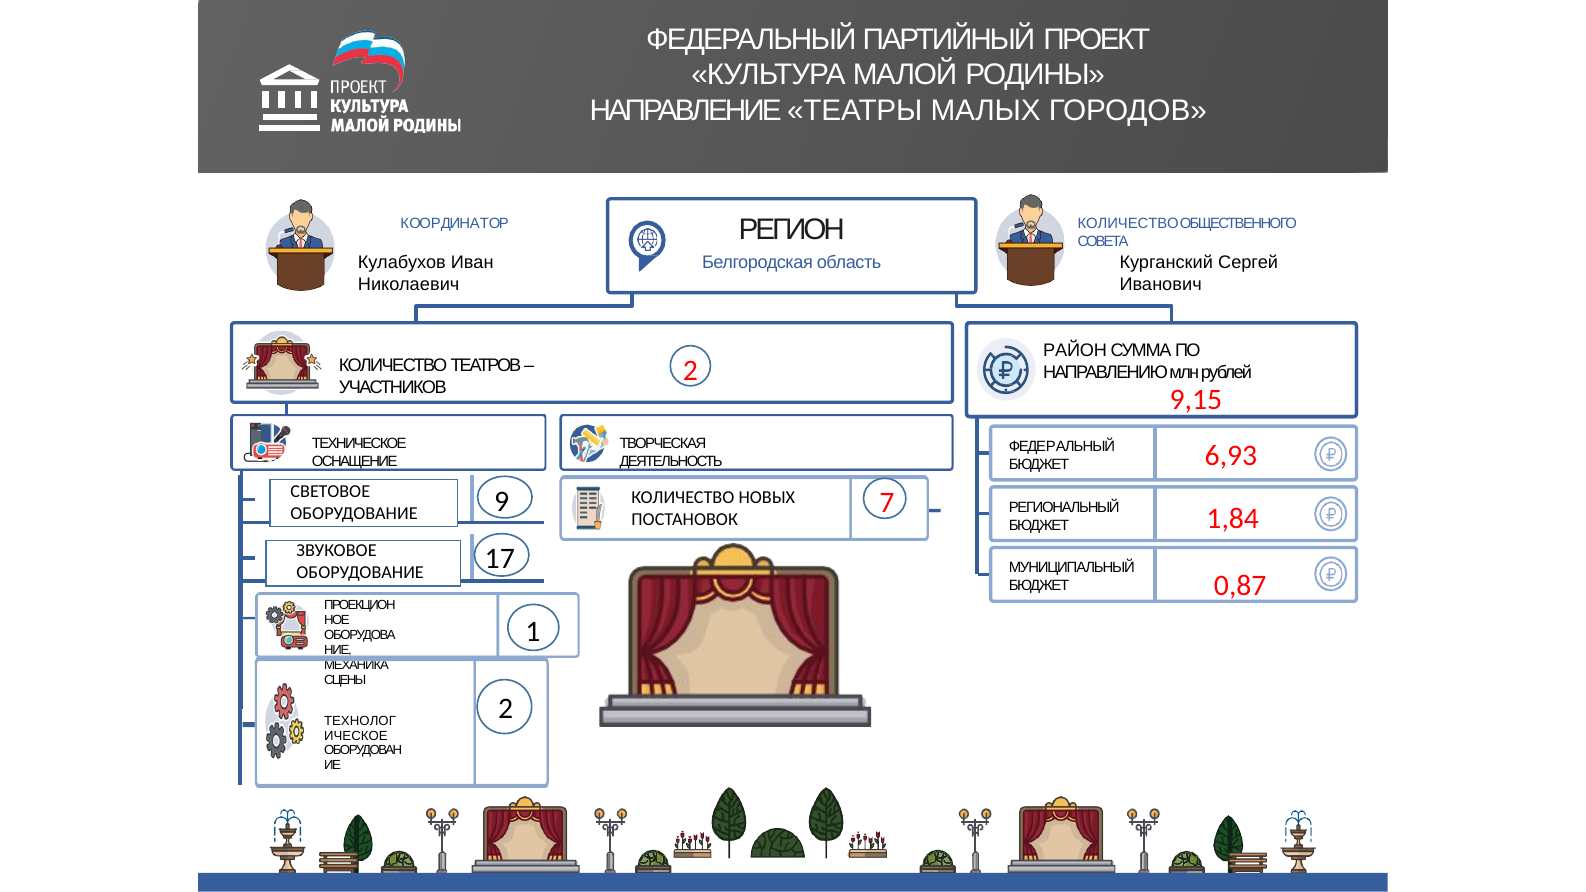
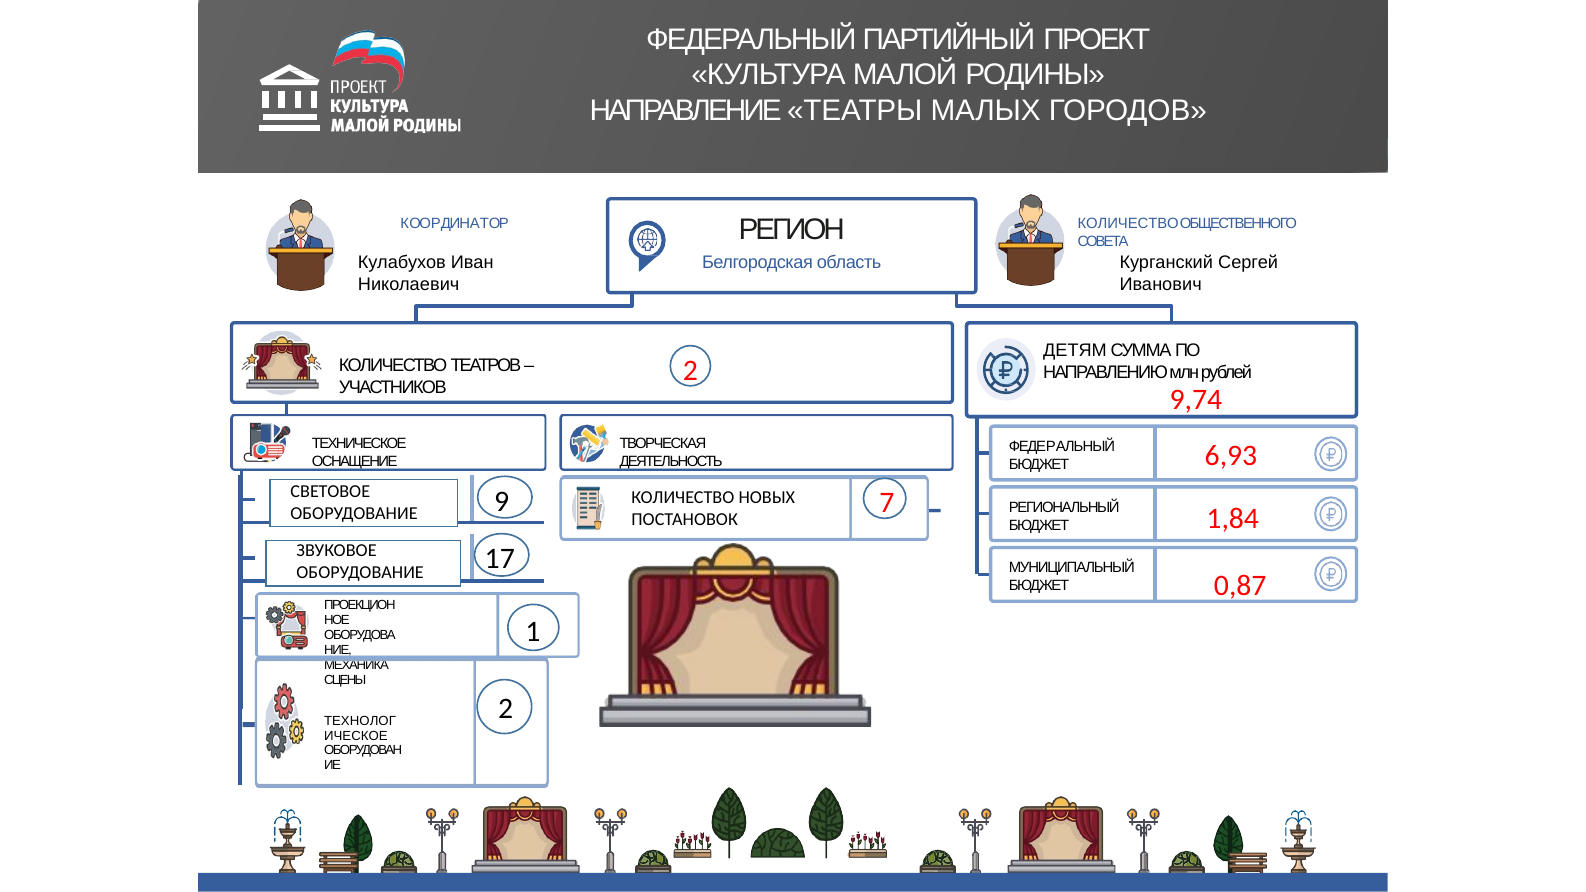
РАЙОН: РАЙОН -> ДЕТЯМ
9,15: 9,15 -> 9,74
